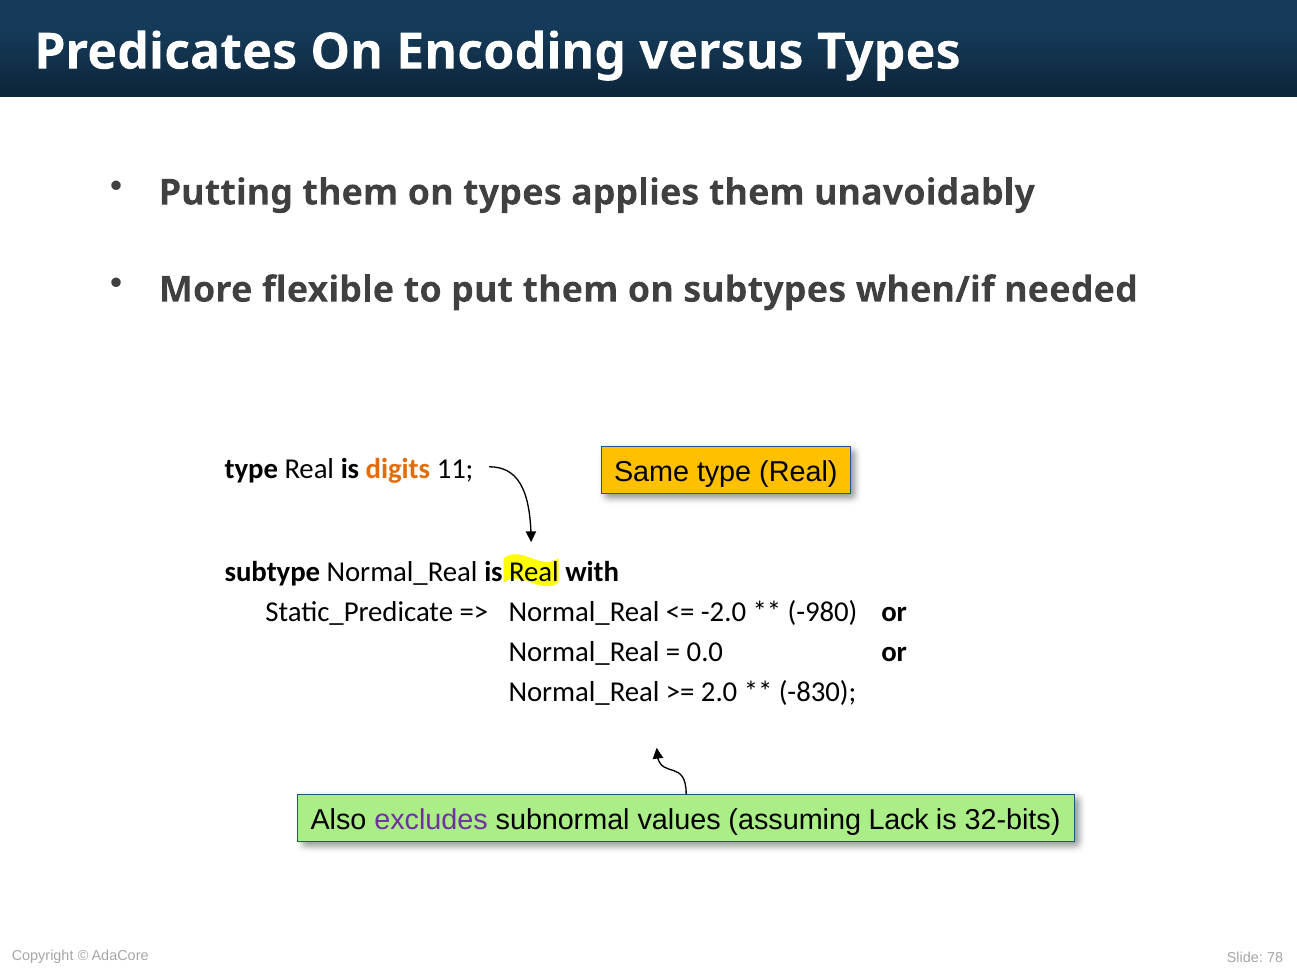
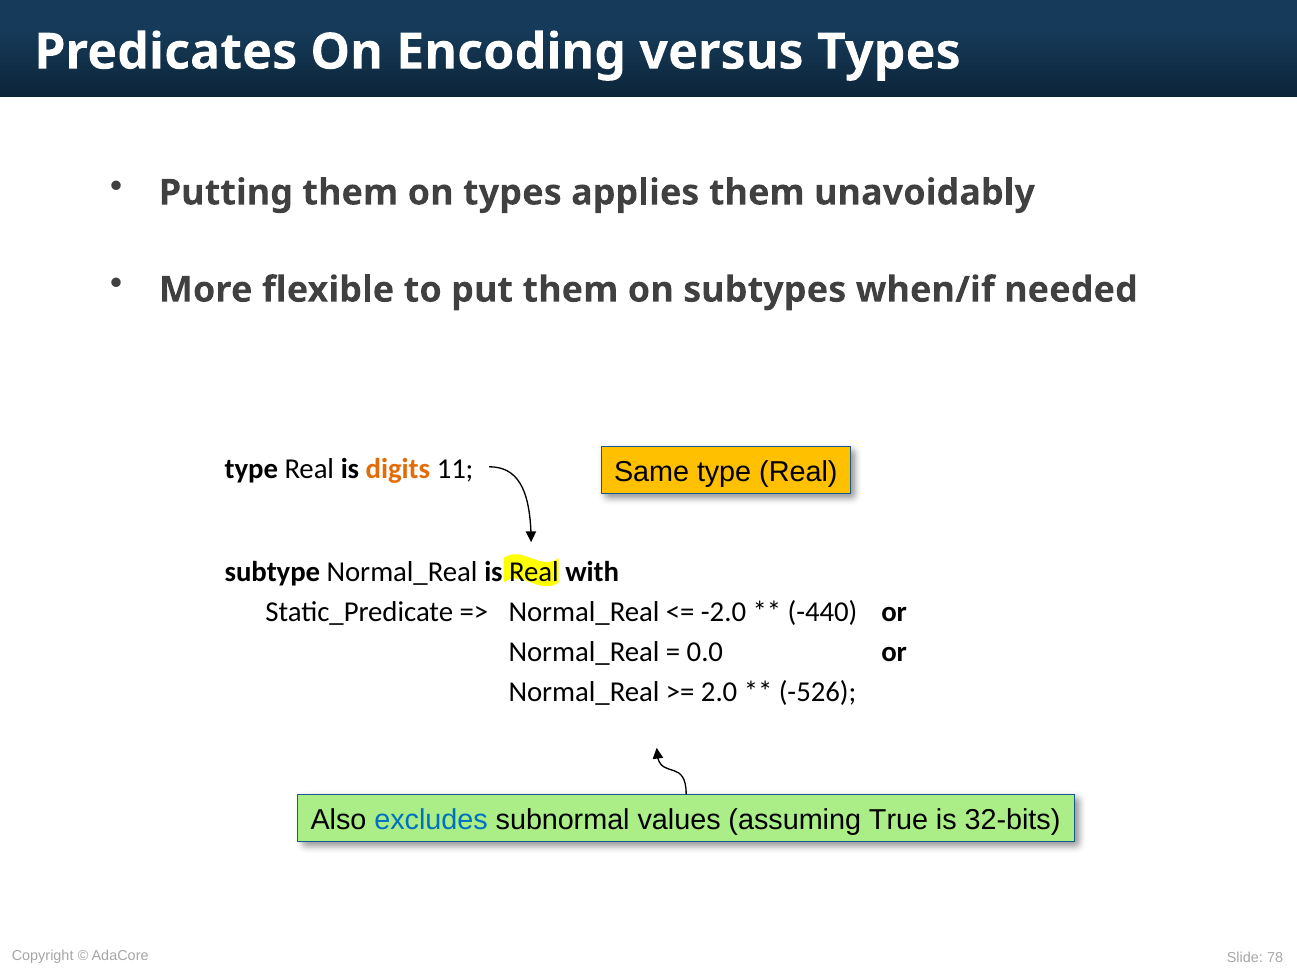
-980: -980 -> -440
-830: -830 -> -526
excludes colour: purple -> blue
Lack: Lack -> True
